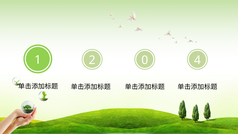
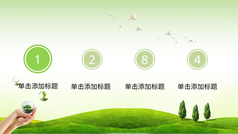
0: 0 -> 8
